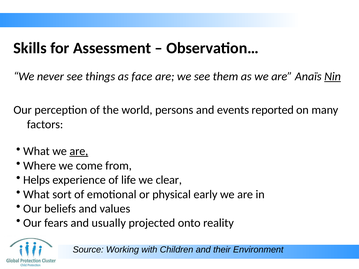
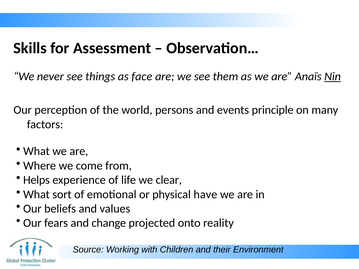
reported: reported -> principle
are at (79, 151) underline: present -> none
early: early -> have
usually: usually -> change
